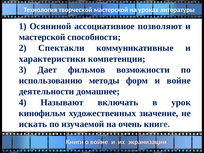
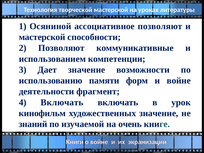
2 Спектакли: Спектакли -> Позволяют
характеристики: характеристики -> использованием
Дает фильмов: фильмов -> значение
методы: методы -> памяти
домашнее: домашнее -> фрагмент
4 Называют: Называют -> Включать
искать: искать -> знаний
